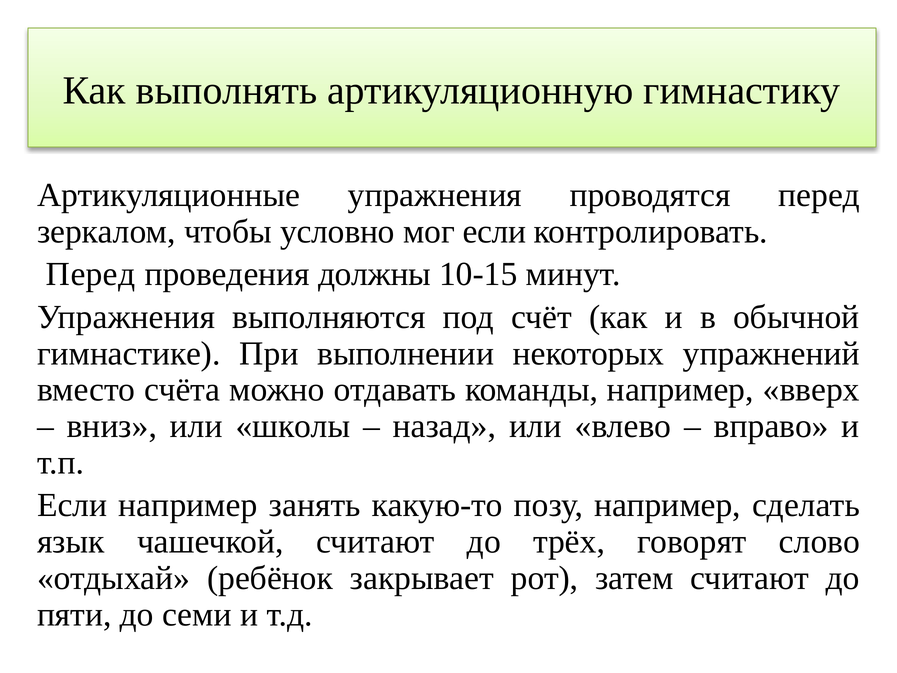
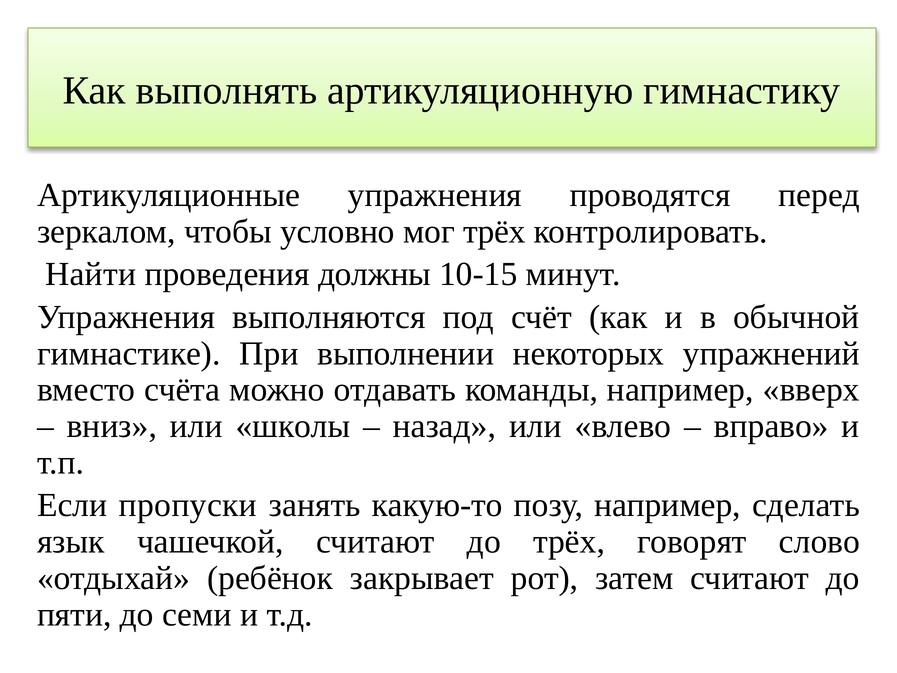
мог если: если -> трёх
Перед at (91, 274): Перед -> Найти
Если например: например -> пропуски
